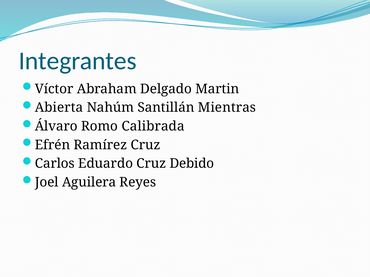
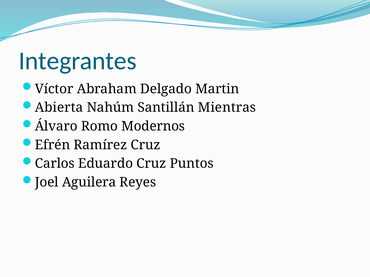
Calibrada: Calibrada -> Modernos
Debido: Debido -> Puntos
